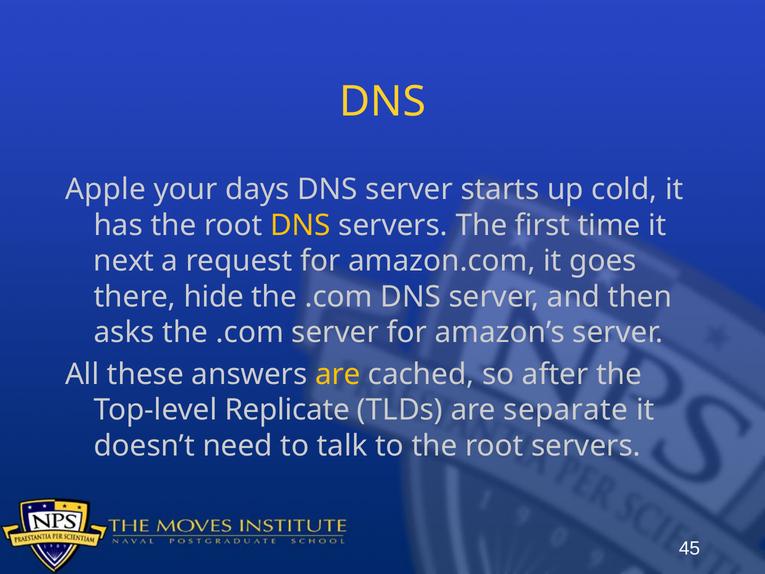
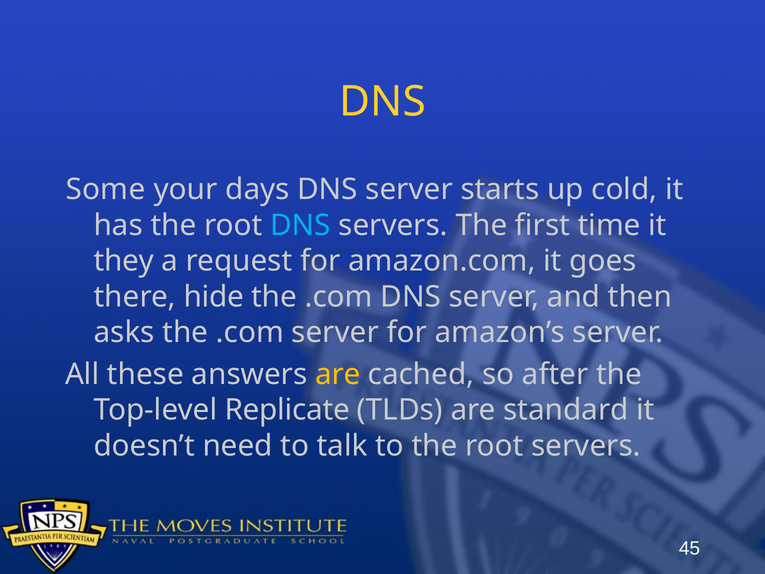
Apple: Apple -> Some
DNS at (300, 225) colour: yellow -> light blue
next: next -> they
separate: separate -> standard
